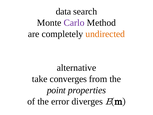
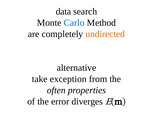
Carlo colour: purple -> blue
converges: converges -> exception
point: point -> often
